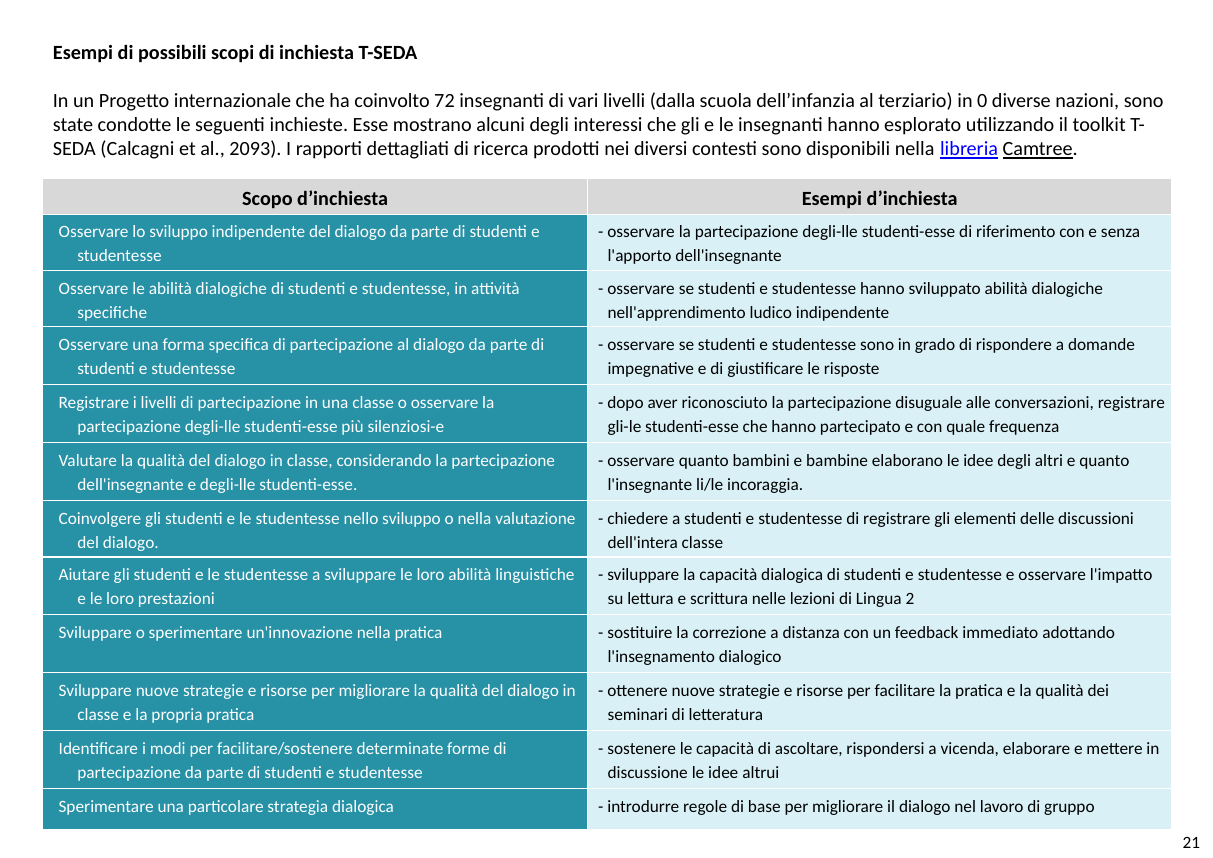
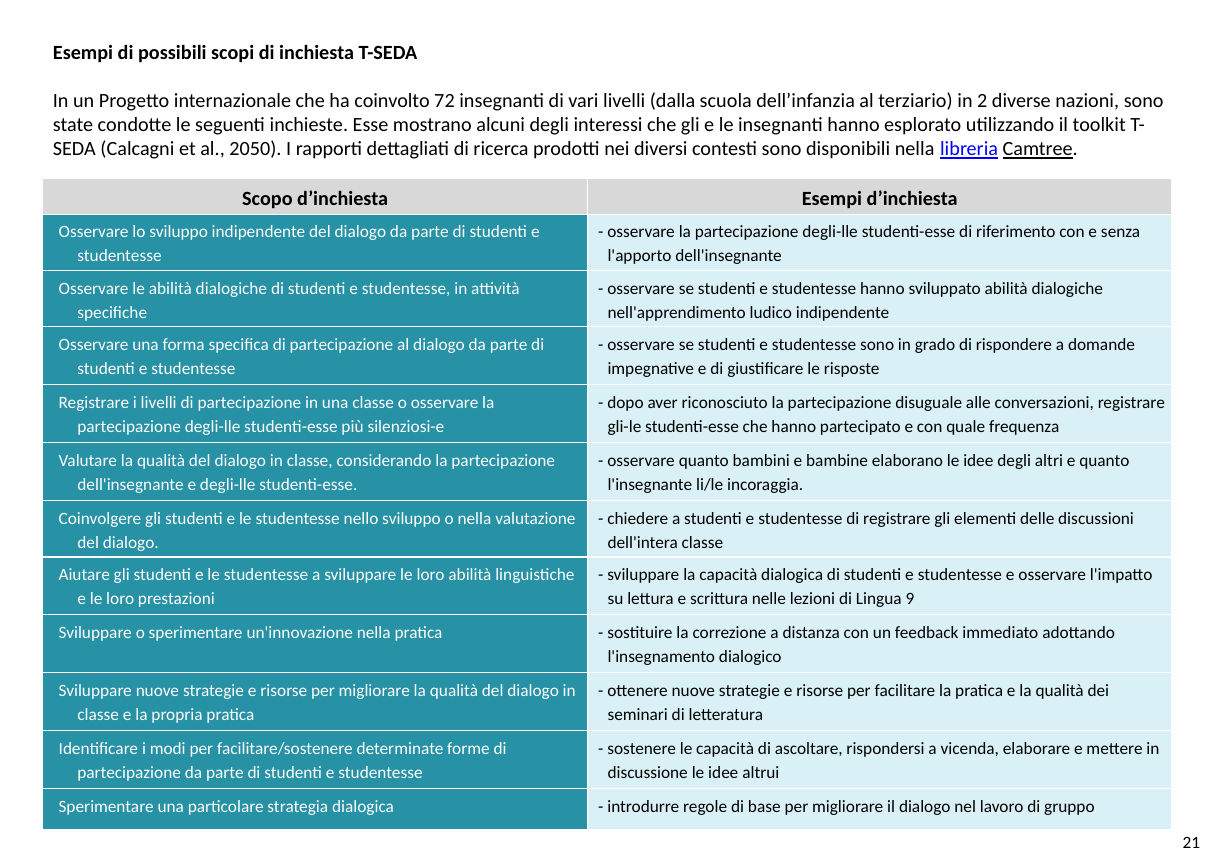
0: 0 -> 2
2093: 2093 -> 2050
2: 2 -> 9
